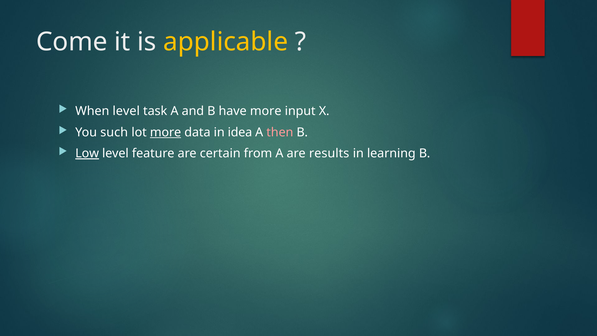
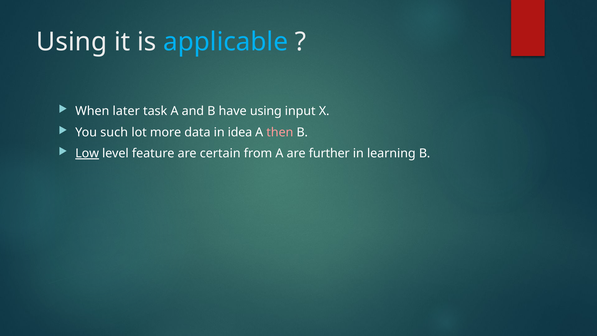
Come at (72, 42): Come -> Using
applicable colour: yellow -> light blue
When level: level -> later
have more: more -> using
more at (166, 132) underline: present -> none
results: results -> further
